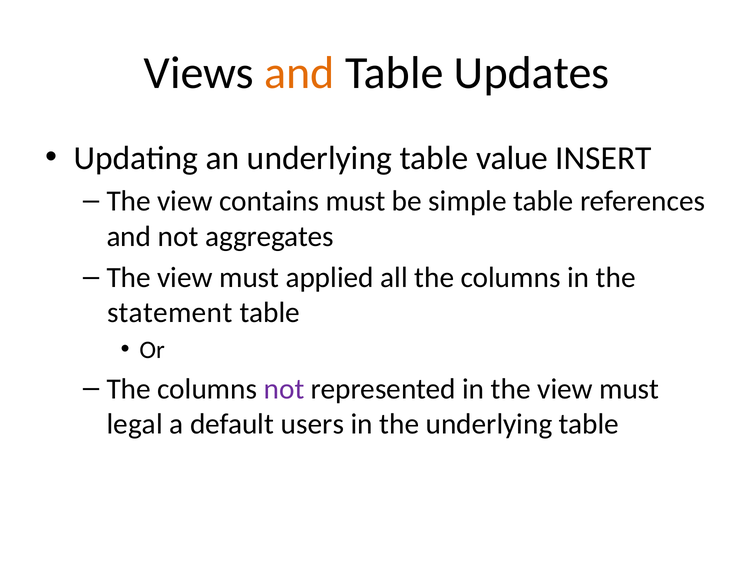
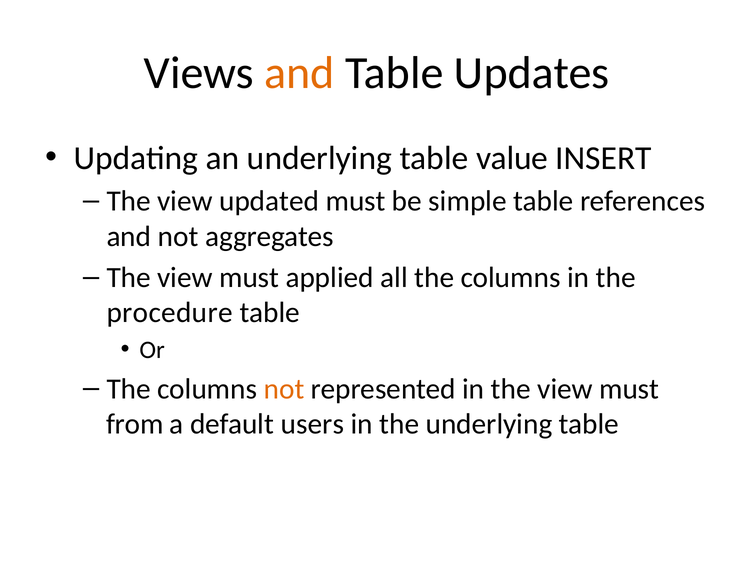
contains: contains -> updated
statement: statement -> procedure
not at (284, 389) colour: purple -> orange
legal: legal -> from
